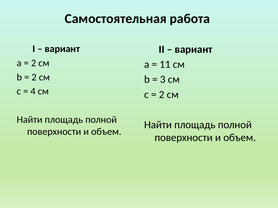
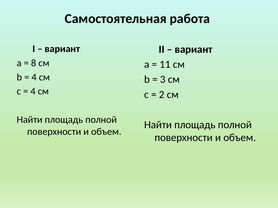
2 at (34, 63): 2 -> 8
2 at (34, 77): 2 -> 4
